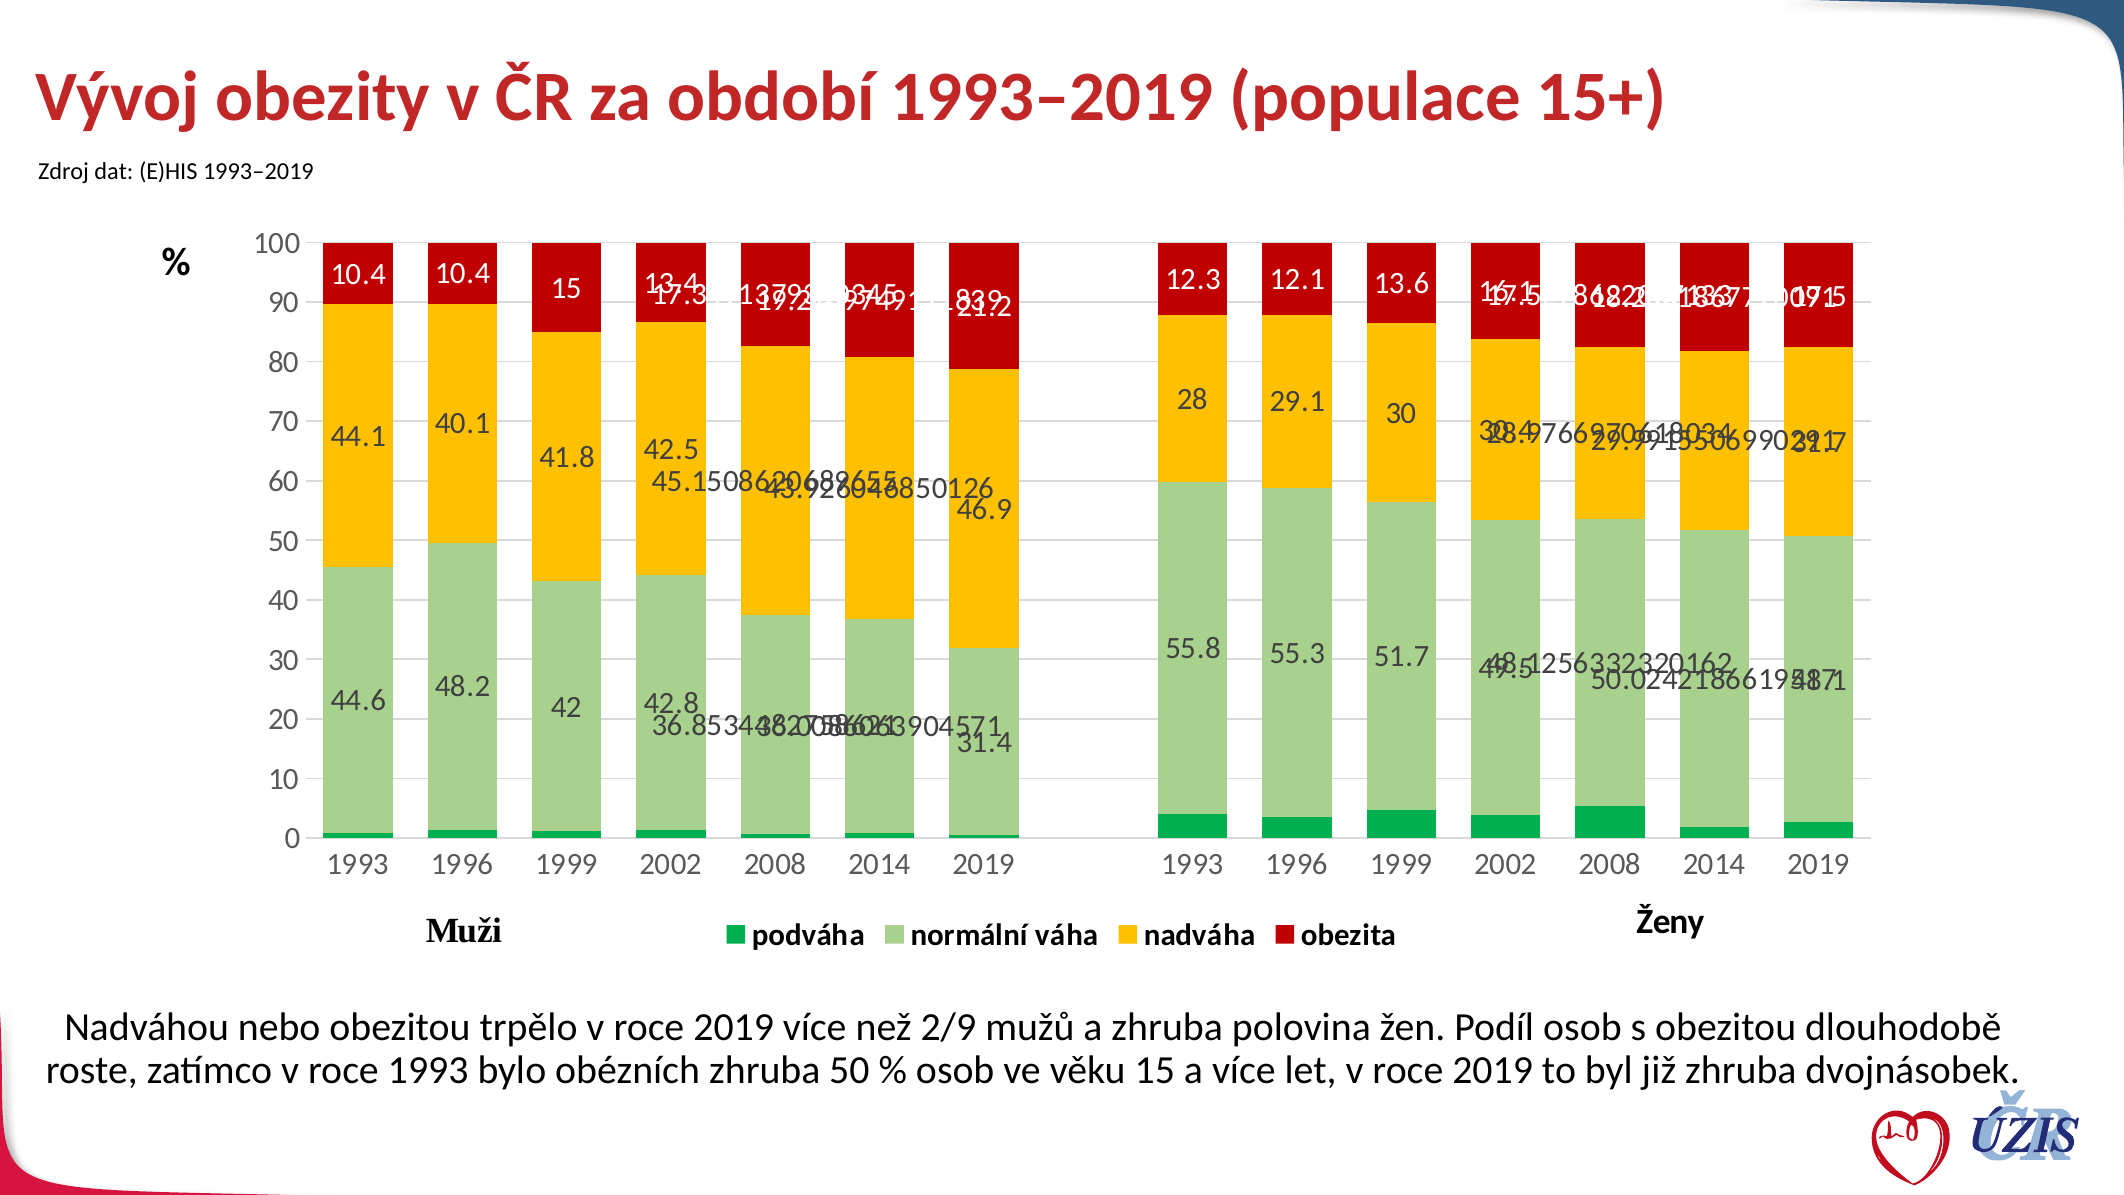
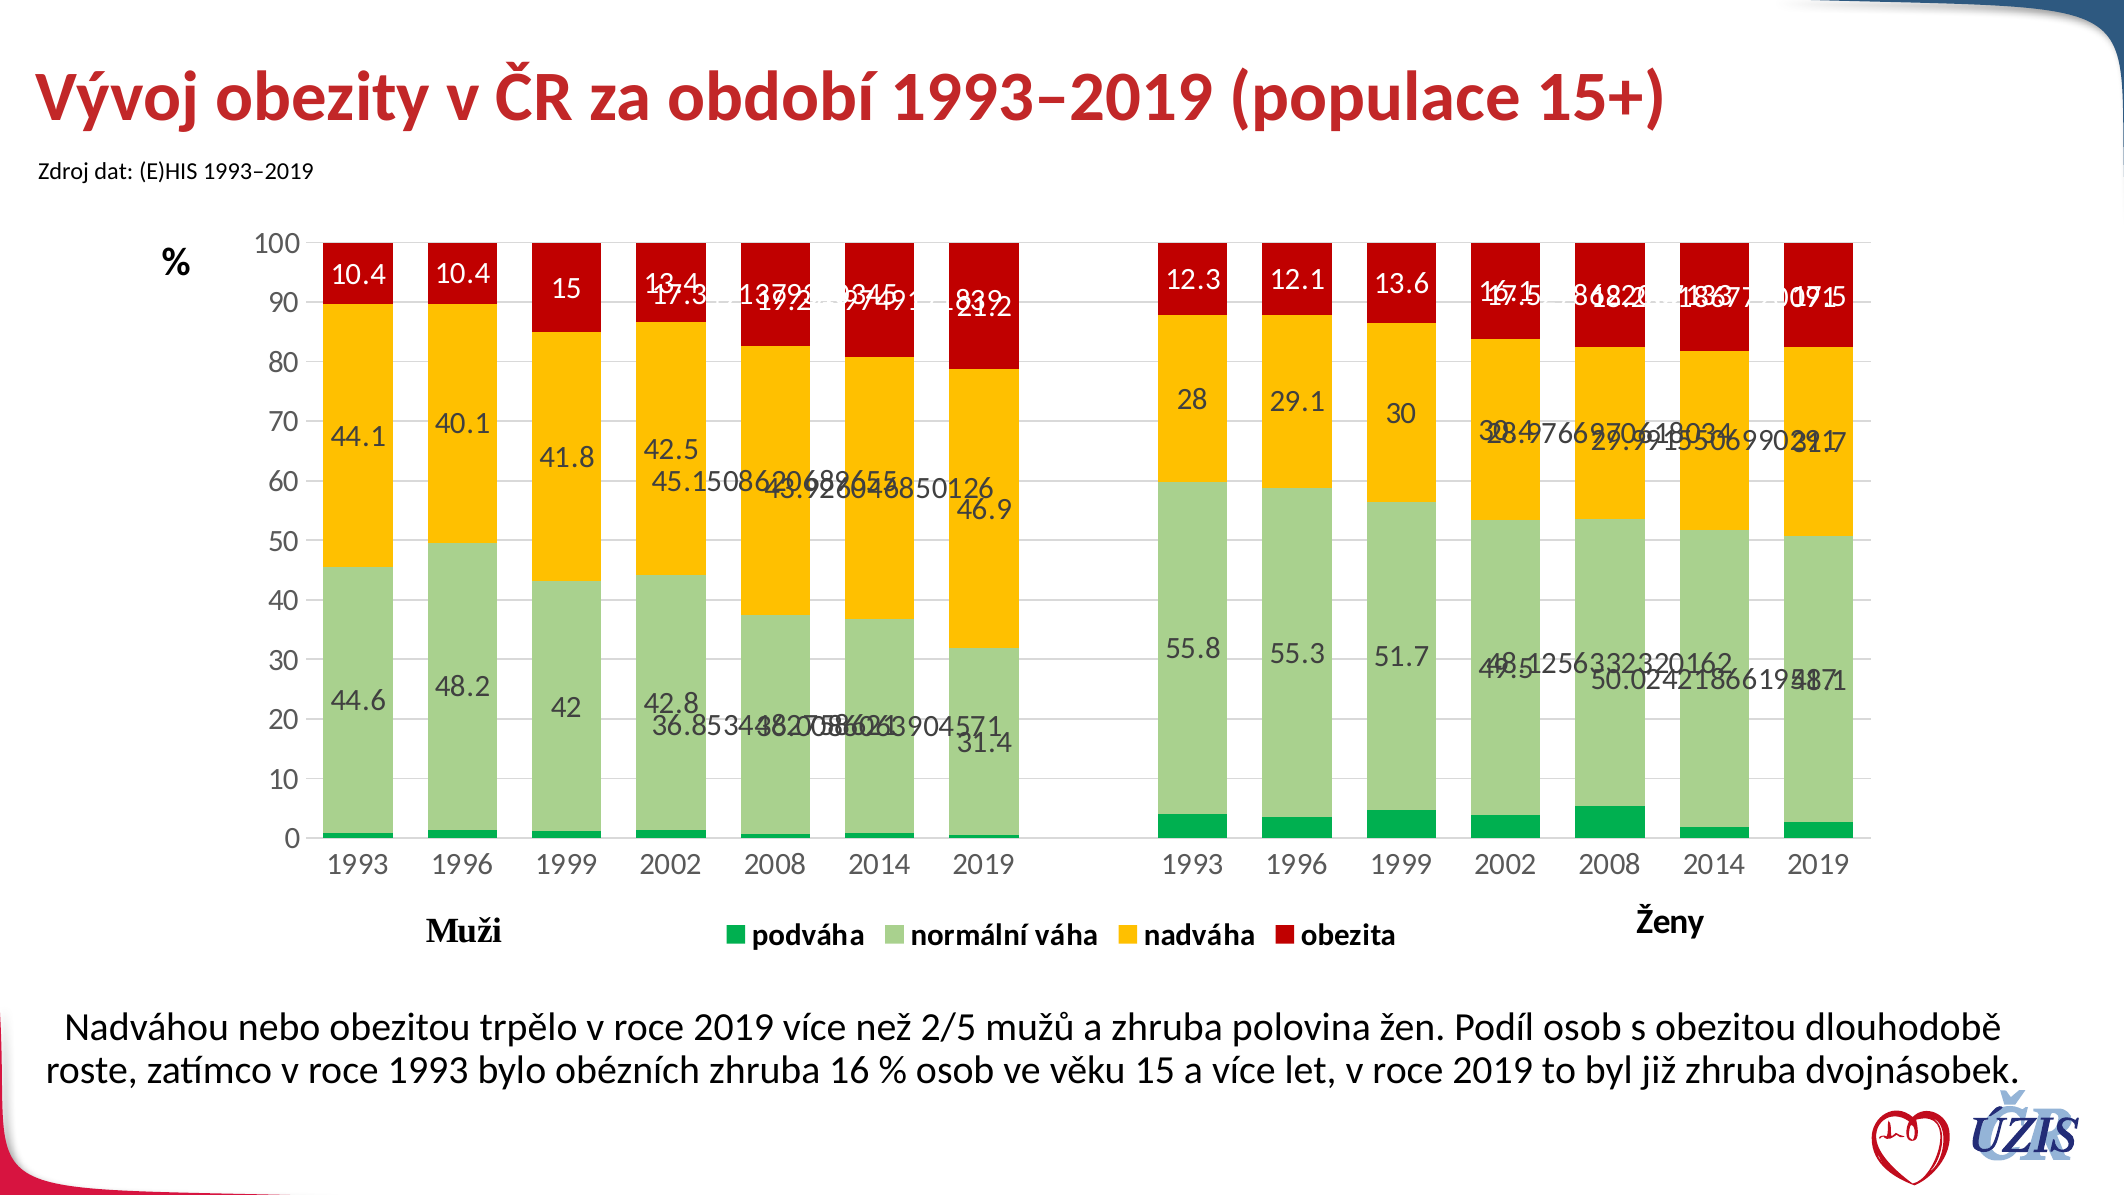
2/9: 2/9 -> 2/5
zhruba 50: 50 -> 16
